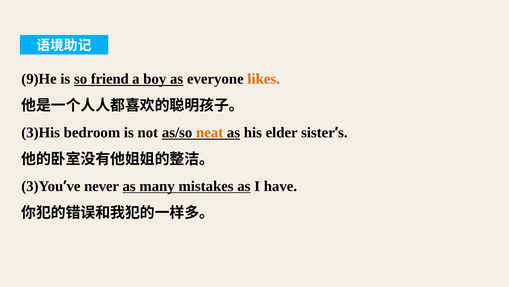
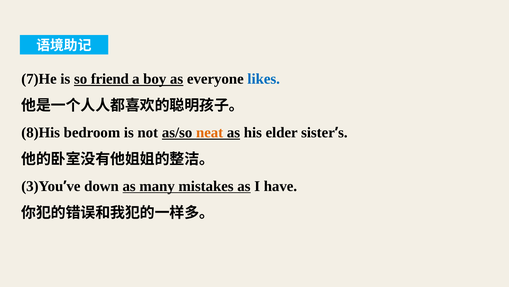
9)He: 9)He -> 7)He
likes colour: orange -> blue
3)His: 3)His -> 8)His
never: never -> down
